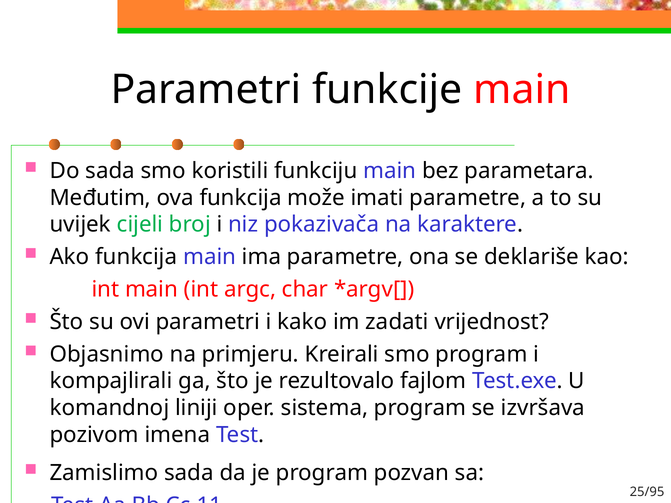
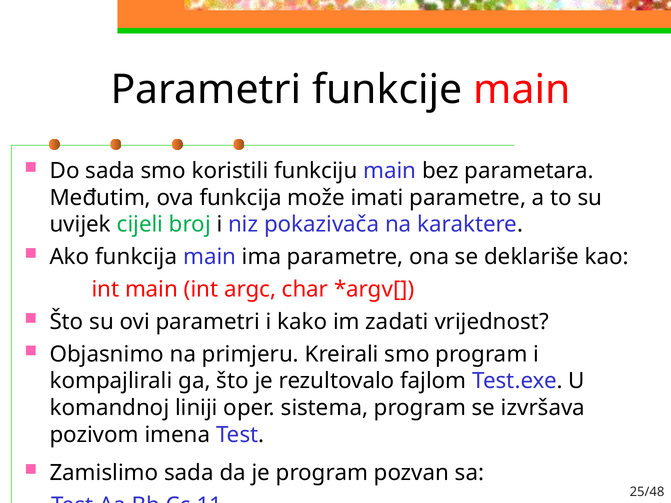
25/95: 25/95 -> 25/48
